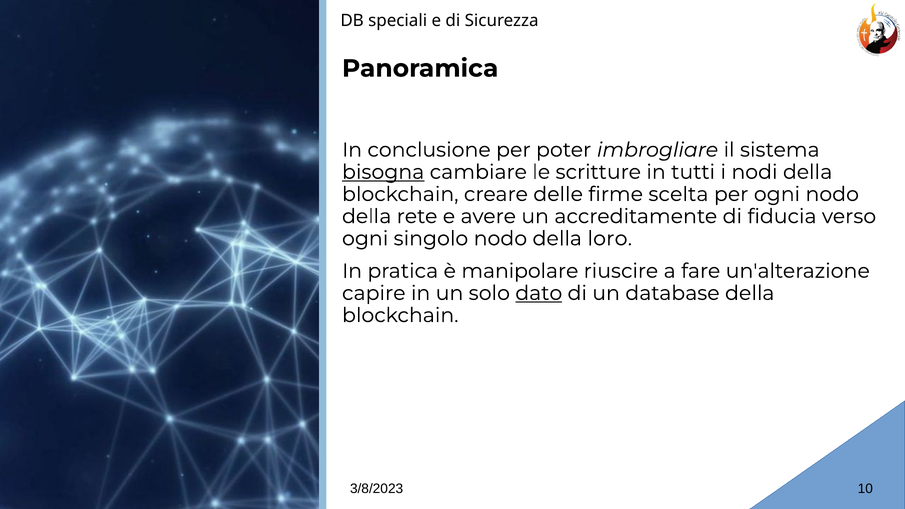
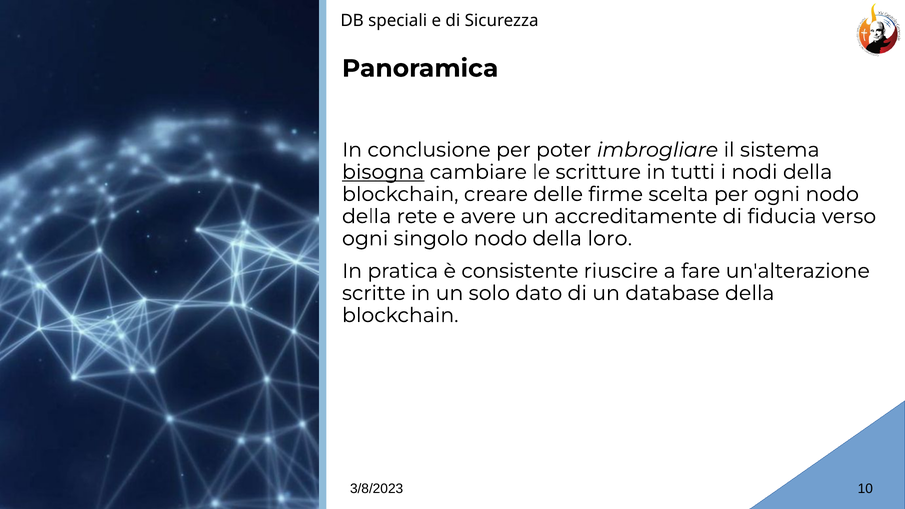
manipolare: manipolare -> consistente
capire: capire -> scritte
dato underline: present -> none
